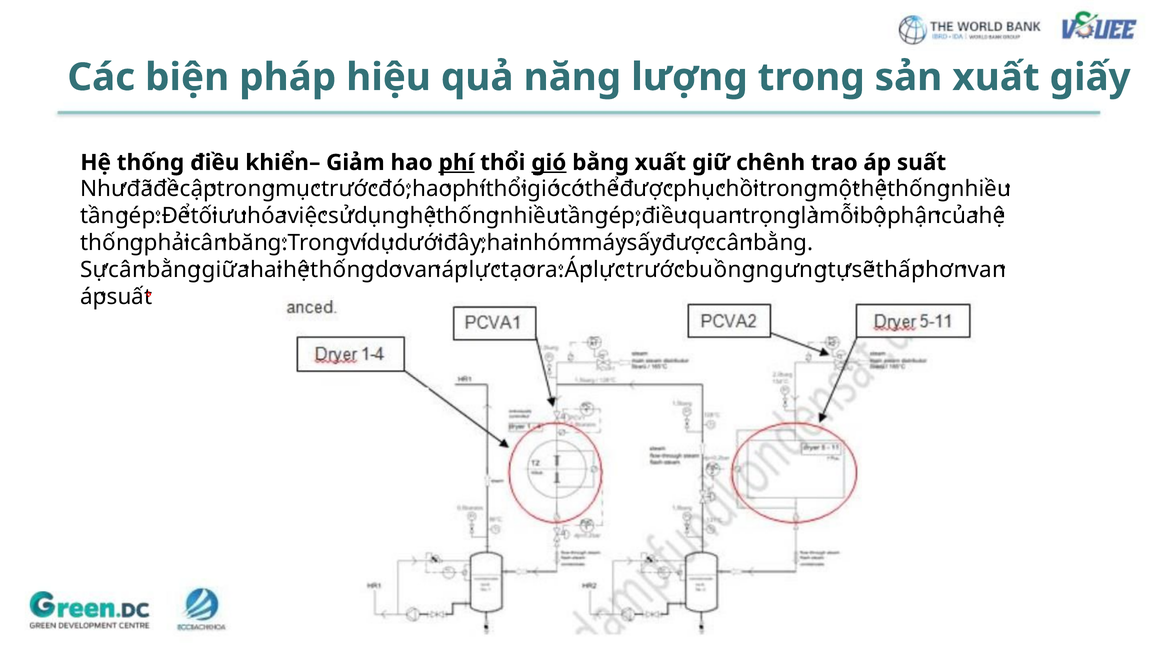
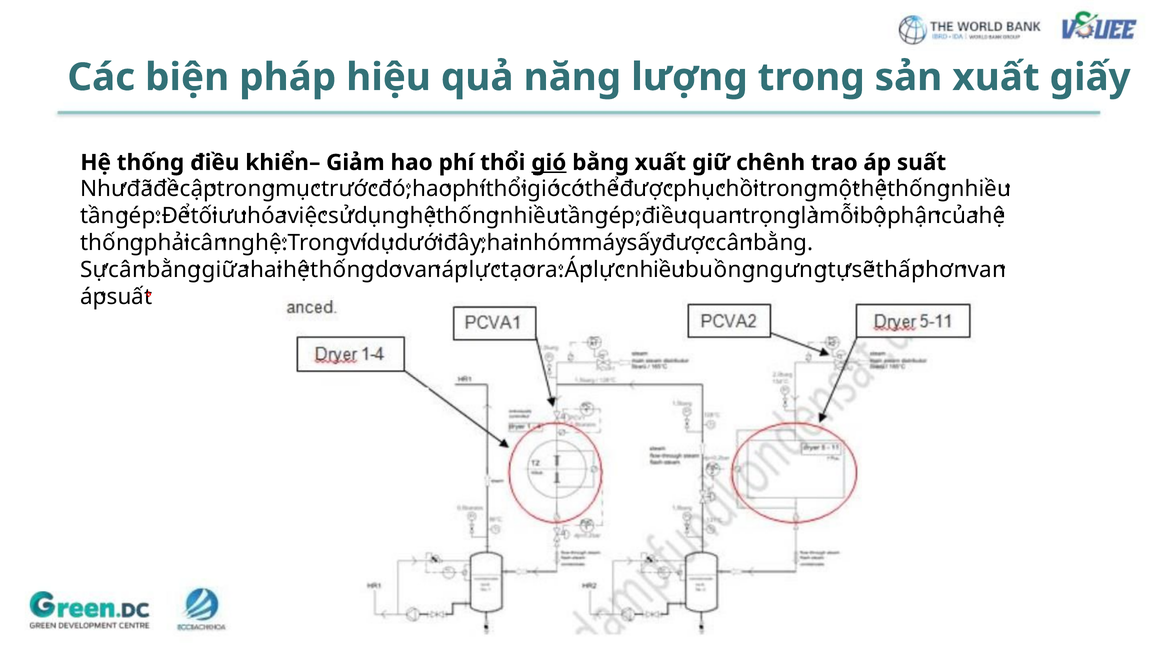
phí at (456, 163) underline: present -> none
băng: băng -> nghệ
trước at (655, 270): trước -> nhiều
